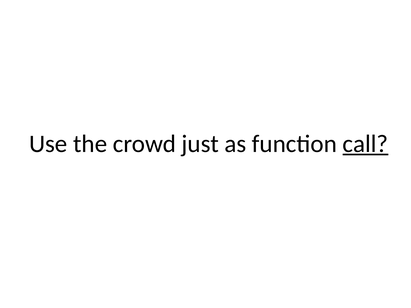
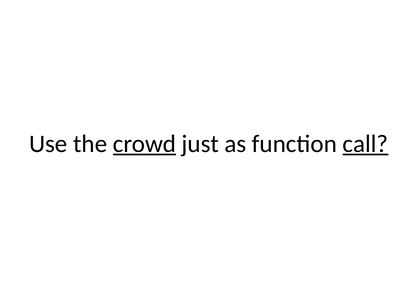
crowd underline: none -> present
